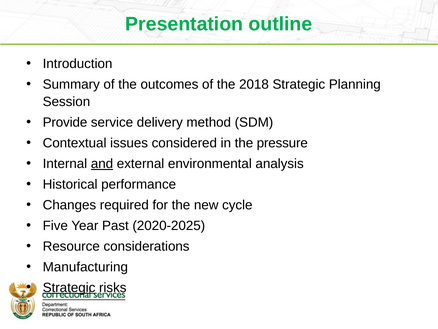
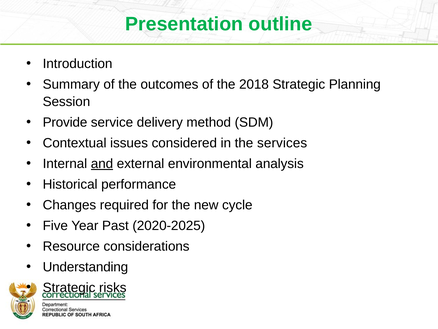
pressure: pressure -> services
Manufacturing: Manufacturing -> Understanding
Strategic at (69, 287) underline: present -> none
